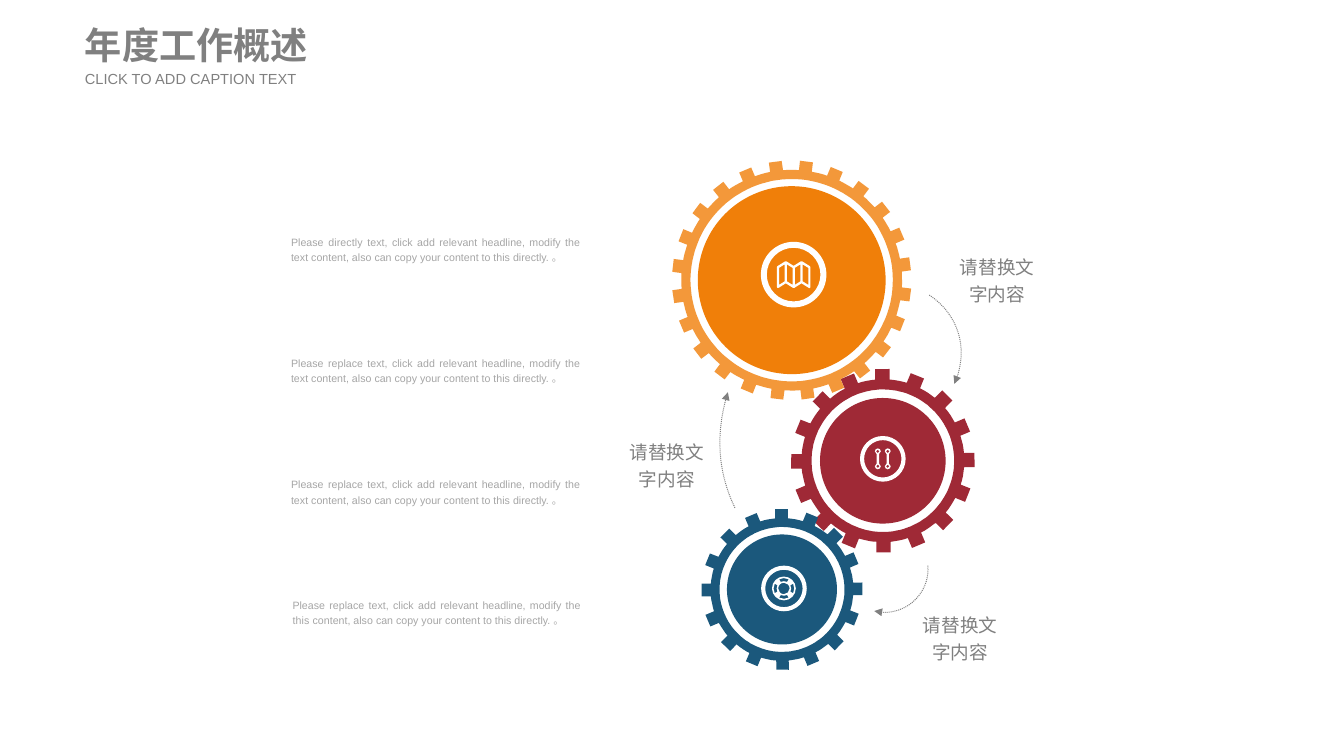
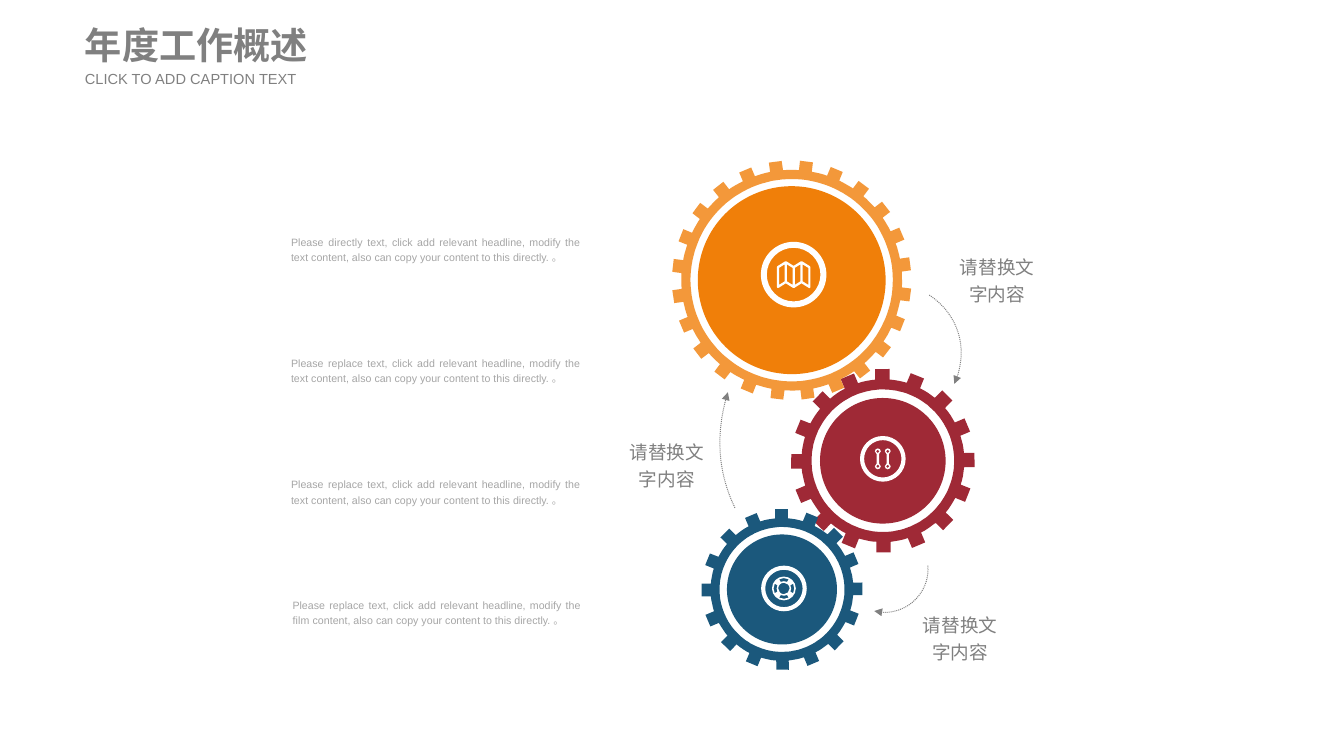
this at (301, 621): this -> film
